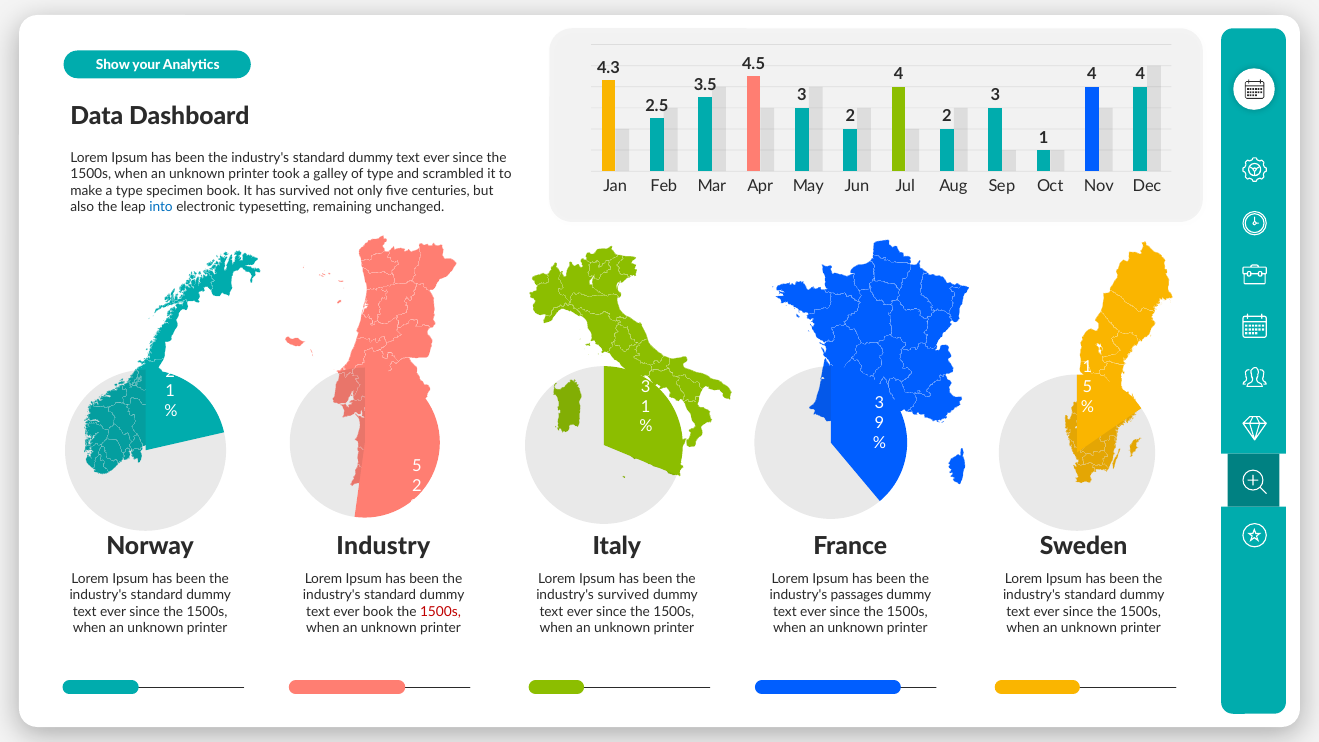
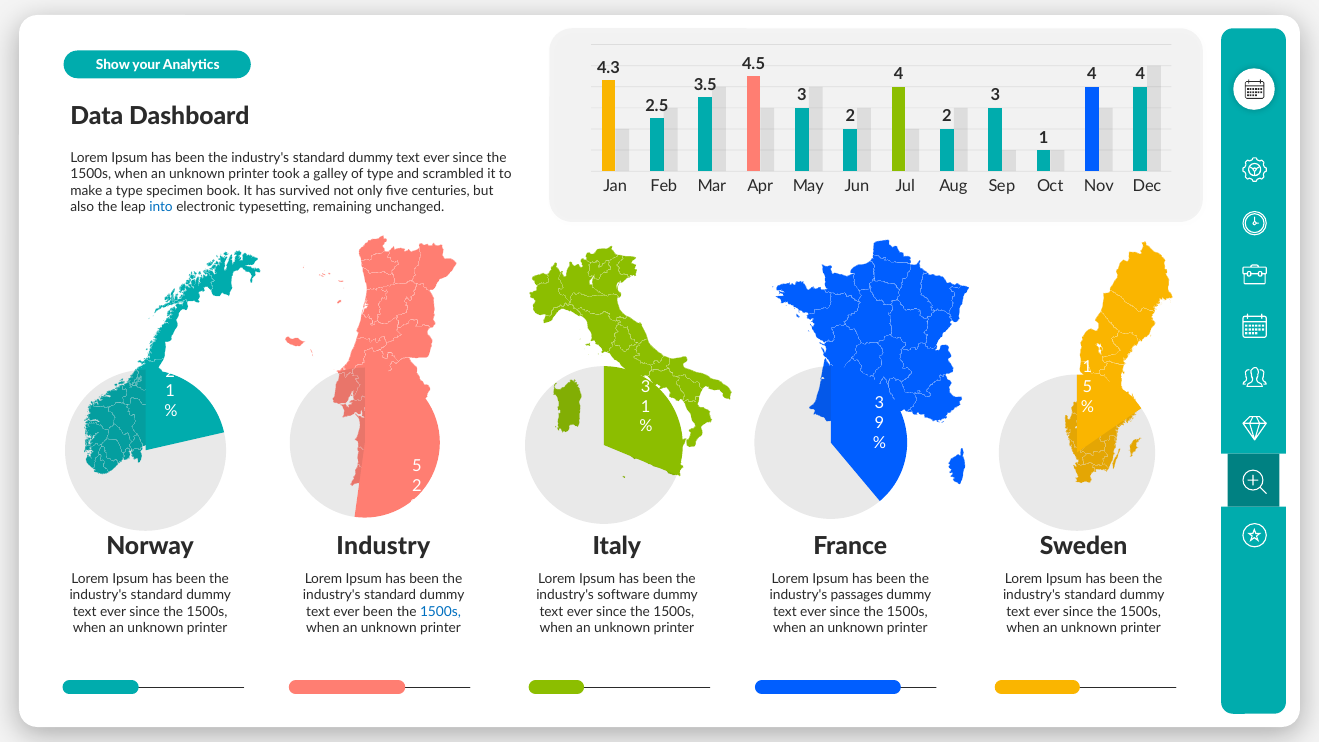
industry's survived: survived -> software
ever book: book -> been
1500s at (440, 612) colour: red -> blue
